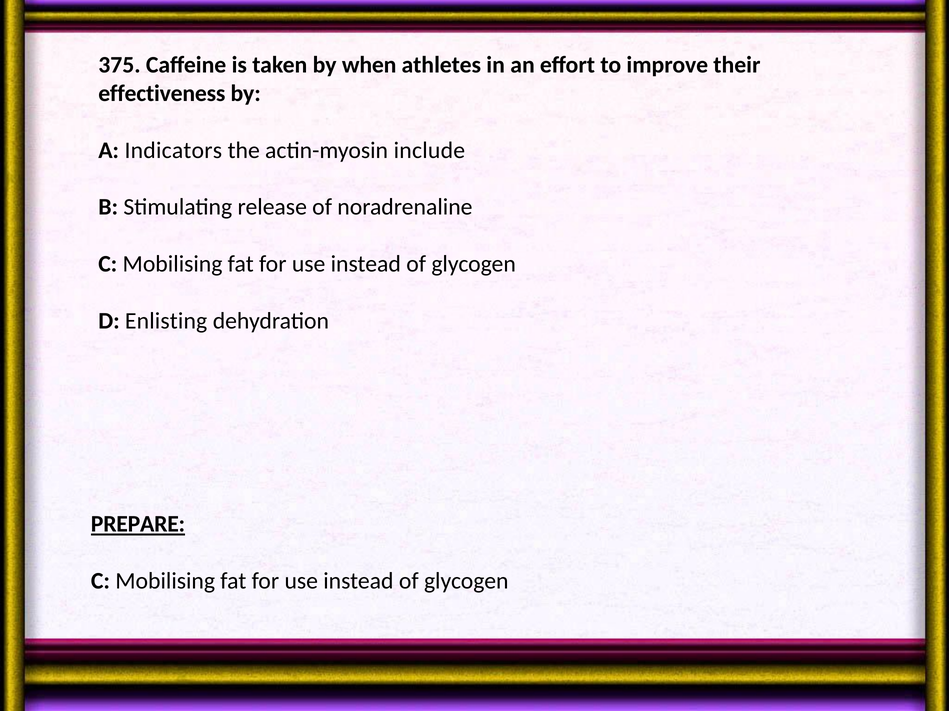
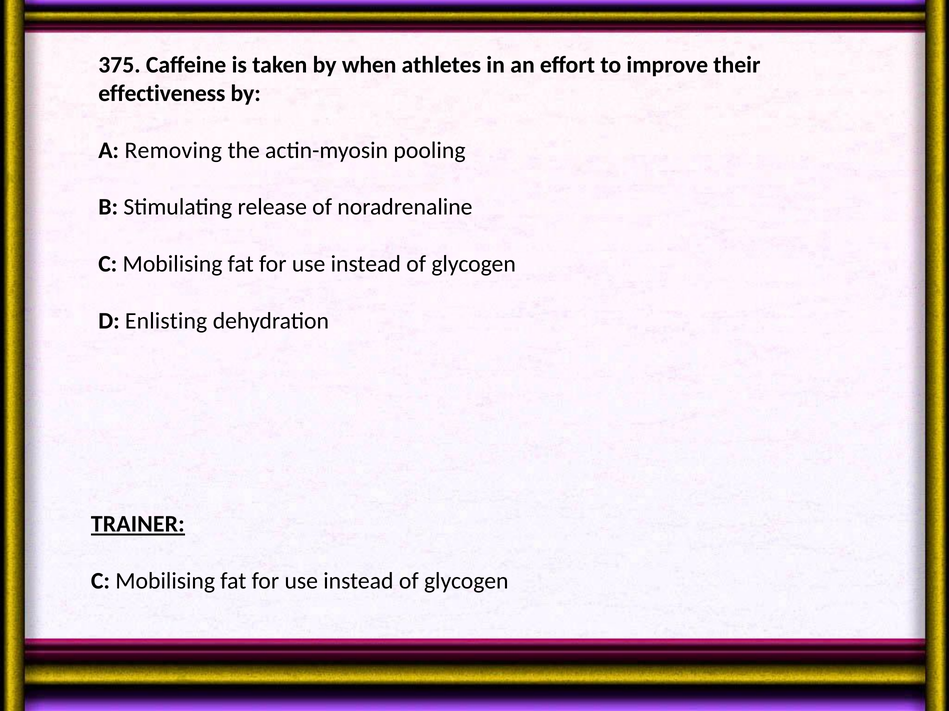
Indicators: Indicators -> Removing
include: include -> pooling
PREPARE: PREPARE -> TRAINER
